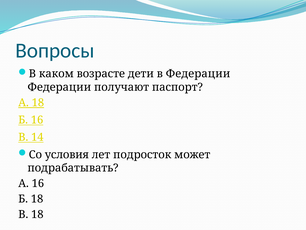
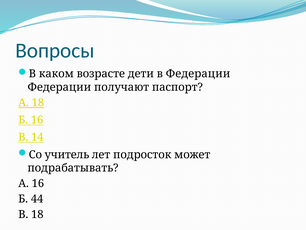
условия: условия -> учитель
Б 18: 18 -> 44
